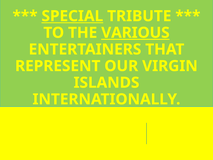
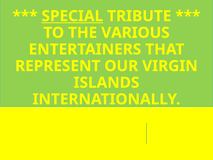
VARIOUS underline: present -> none
